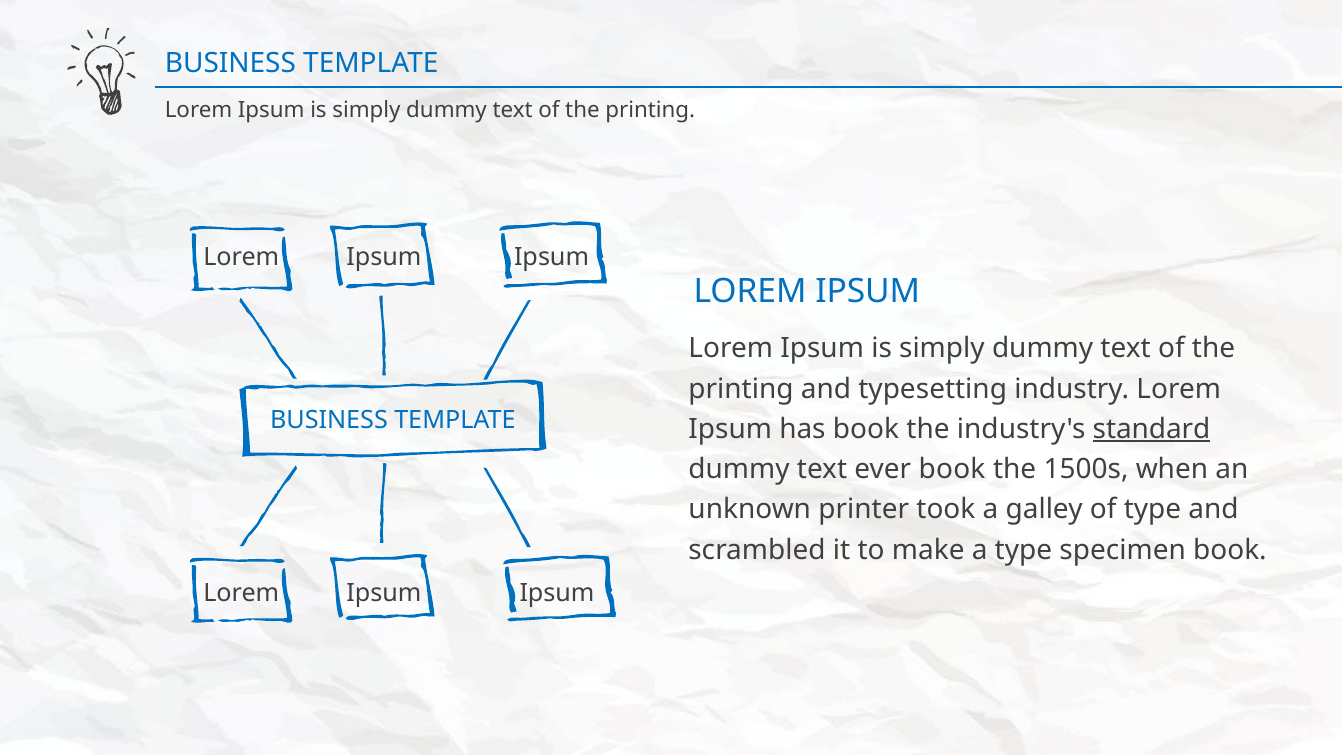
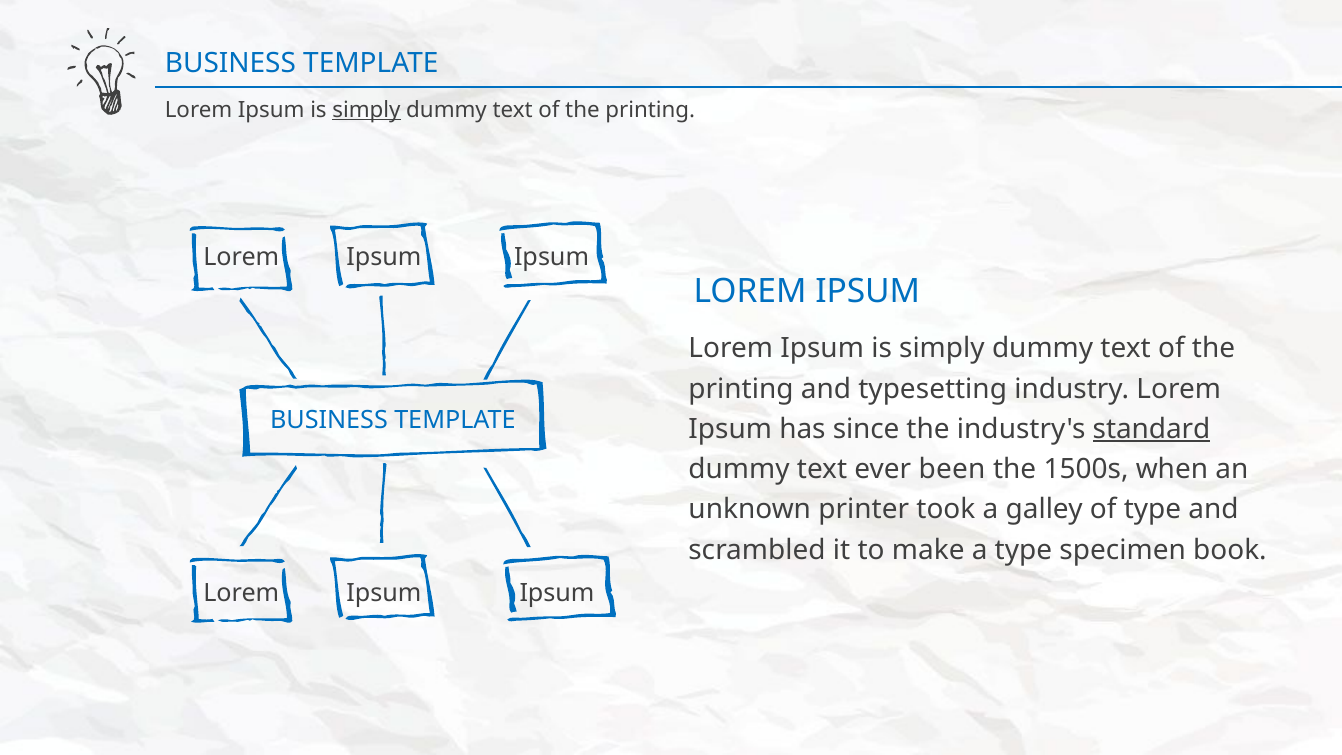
simply at (366, 110) underline: none -> present
has book: book -> since
ever book: book -> been
